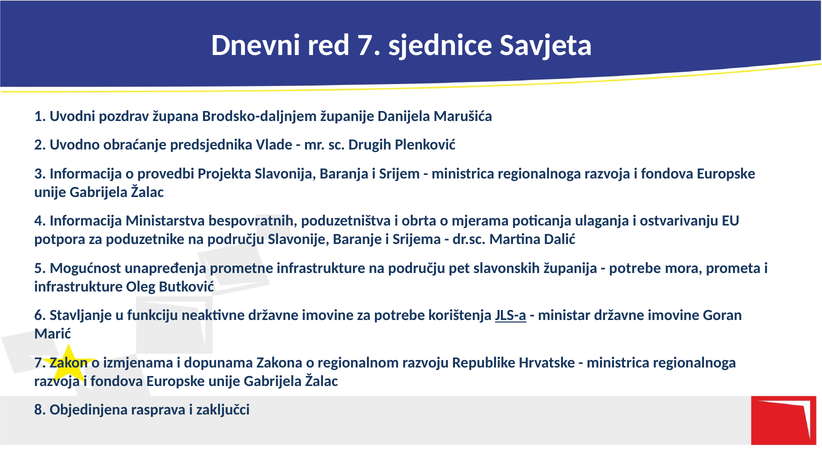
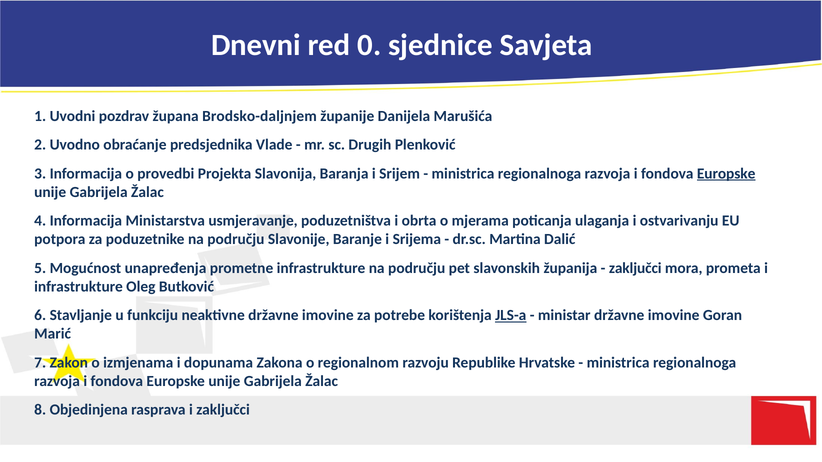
red 7: 7 -> 0
Europske at (726, 174) underline: none -> present
bespovratnih: bespovratnih -> usmjeravanje
potrebe at (635, 268): potrebe -> zaključci
